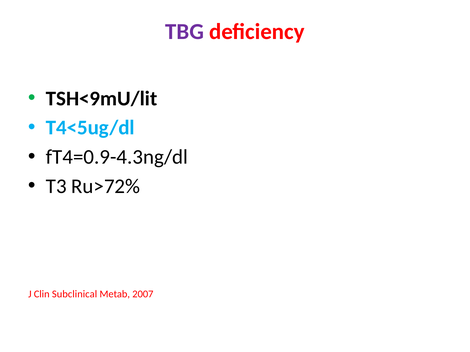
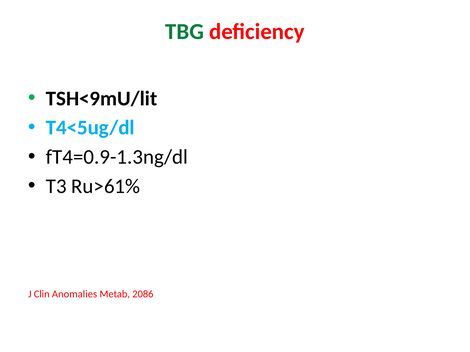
TBG colour: purple -> green
fT4=0.9-4.3ng/dl: fT4=0.9-4.3ng/dl -> fT4=0.9-1.3ng/dl
Ru>72%: Ru>72% -> Ru>61%
Subclinical: Subclinical -> Anomalies
2007: 2007 -> 2086
